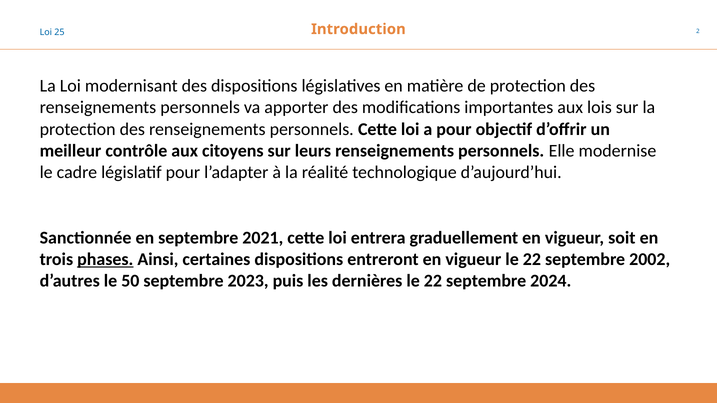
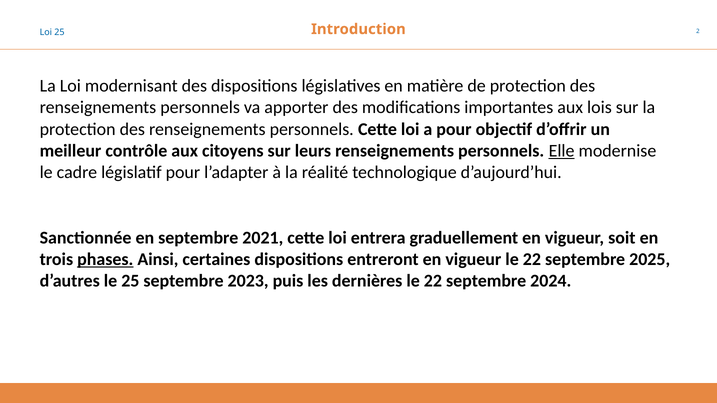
Elle underline: none -> present
2002: 2002 -> 2025
le 50: 50 -> 25
